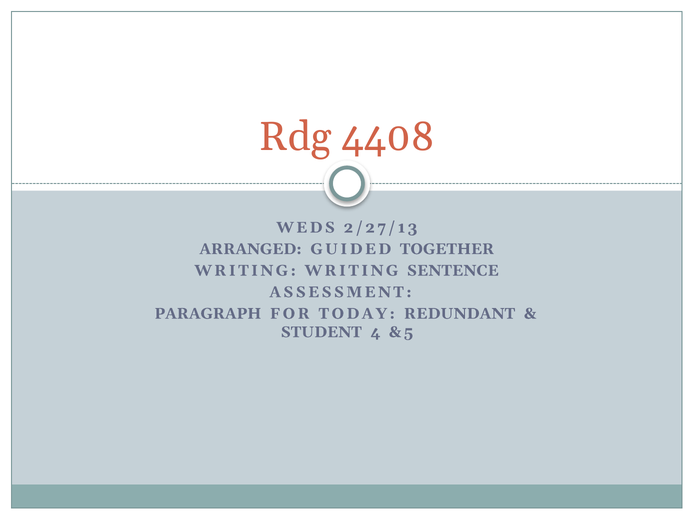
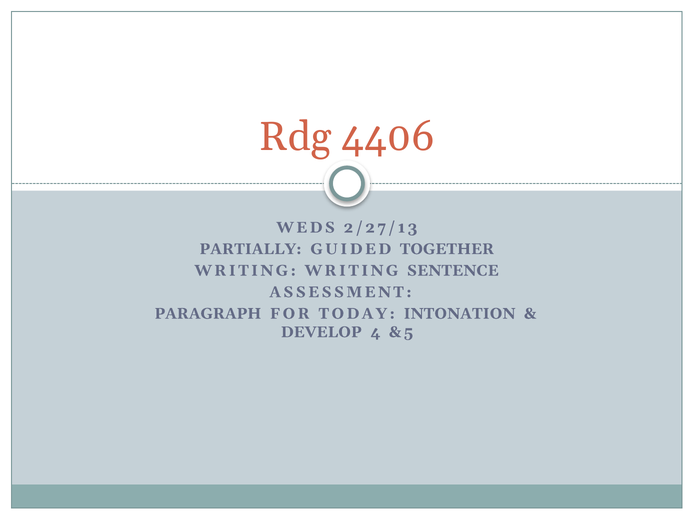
4408: 4408 -> 4406
ARRANGED: ARRANGED -> PARTIALLY
REDUNDANT: REDUNDANT -> INTONATION
STUDENT: STUDENT -> DEVELOP
